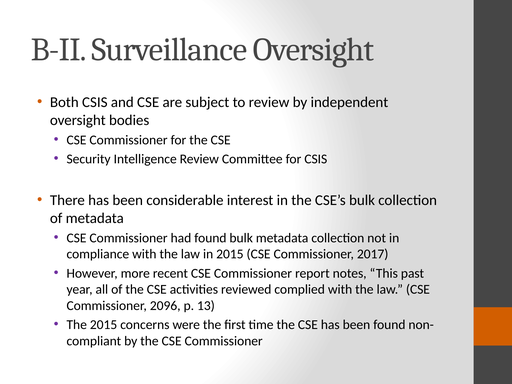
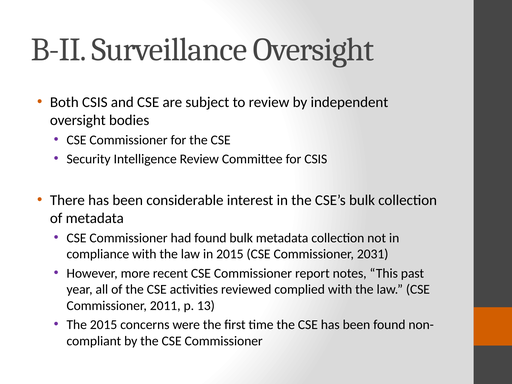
2017: 2017 -> 2031
2096: 2096 -> 2011
